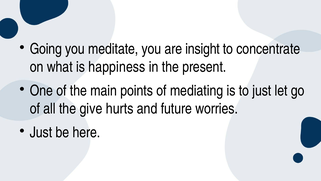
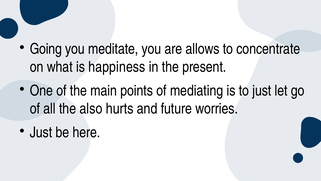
insight: insight -> allows
give: give -> also
